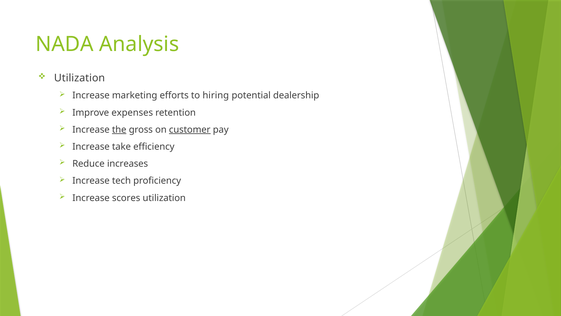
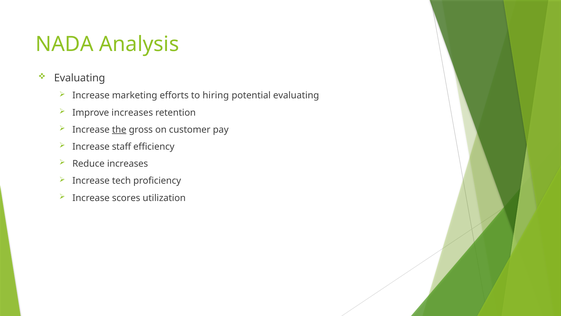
Utilization at (80, 78): Utilization -> Evaluating
potential dealership: dealership -> evaluating
Improve expenses: expenses -> increases
customer underline: present -> none
take: take -> staff
